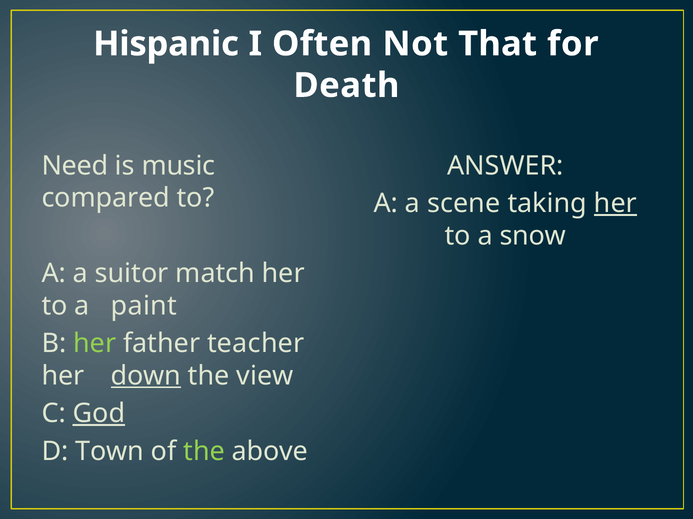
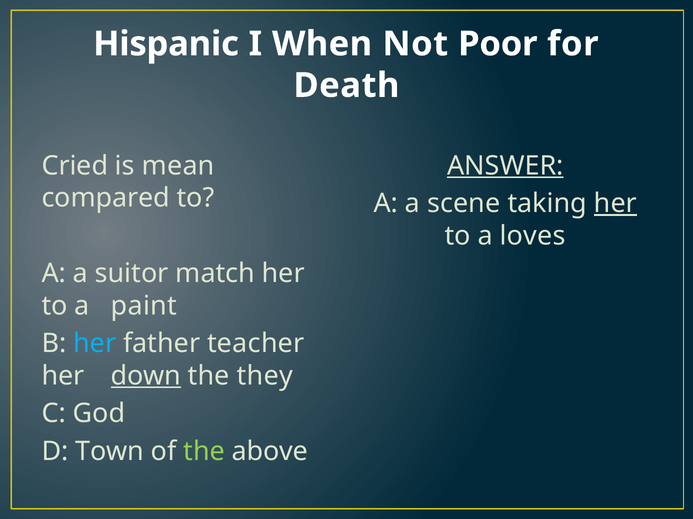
Often: Often -> When
That: That -> Poor
Need: Need -> Cried
music: music -> mean
ANSWER underline: none -> present
snow: snow -> loves
her at (95, 344) colour: light green -> light blue
view: view -> they
God underline: present -> none
